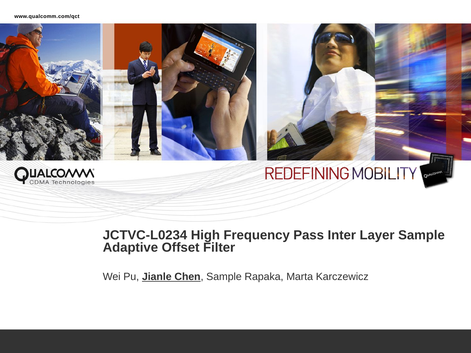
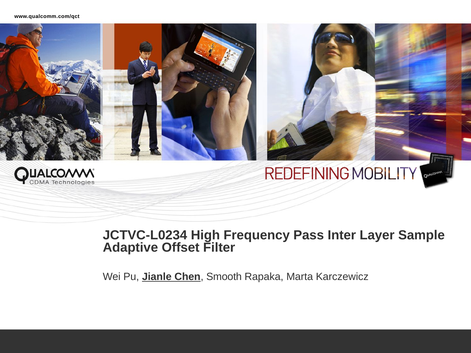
Chen Sample: Sample -> Smooth
